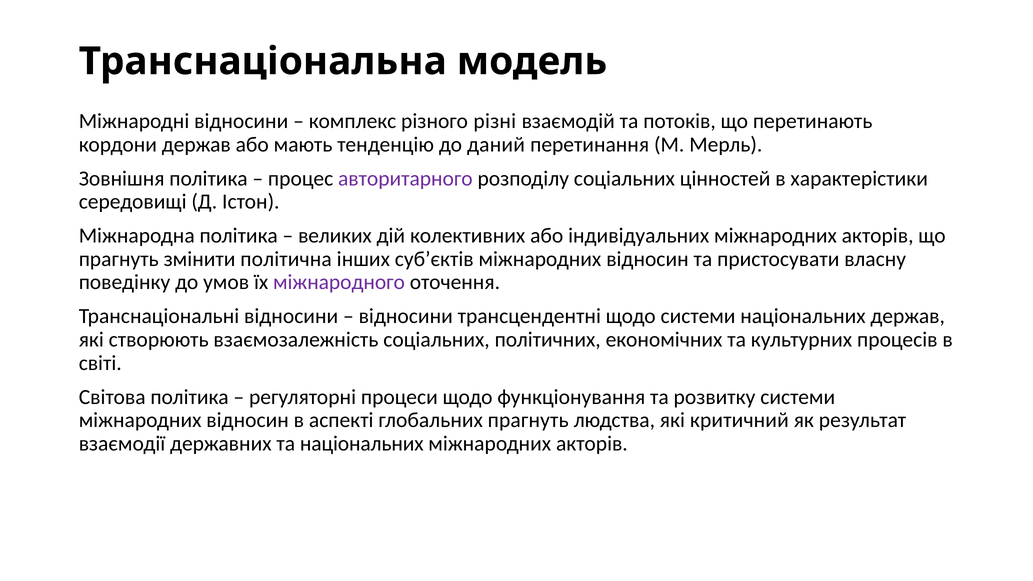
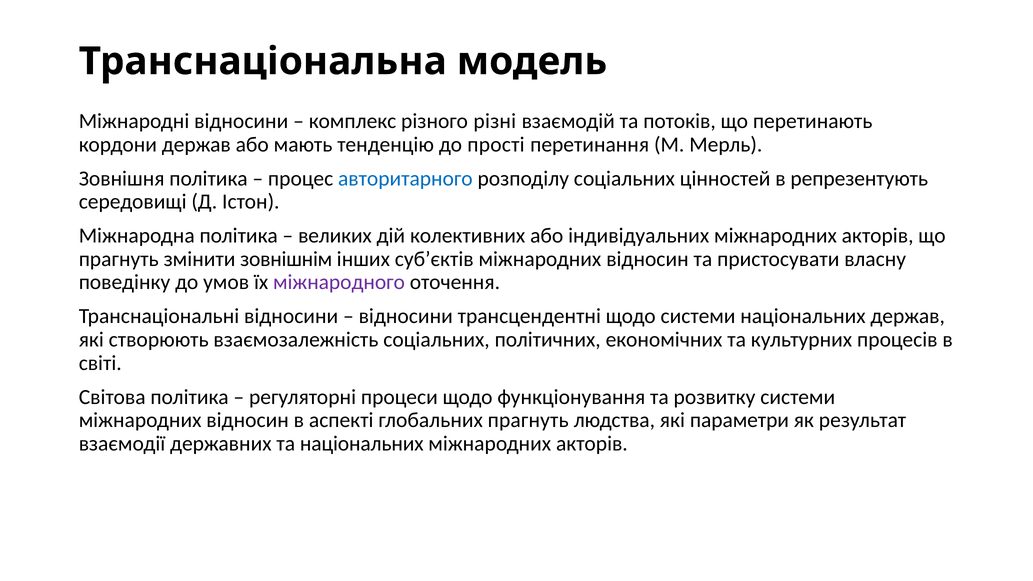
даний: даний -> прості
авторитарного colour: purple -> blue
характеріcтики: характеріcтики -> репрезентують
політична: політична -> зовнішнім
критичний: критичний -> параметри
